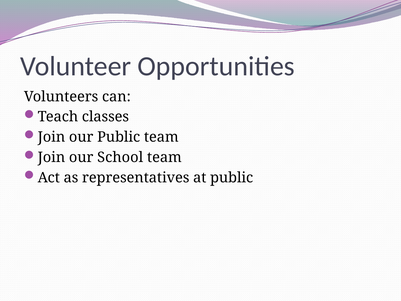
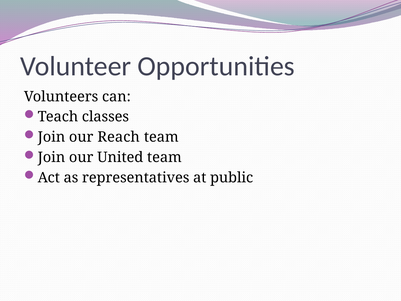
our Public: Public -> Reach
School: School -> United
